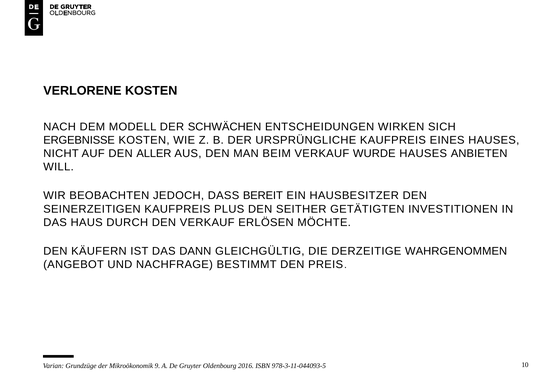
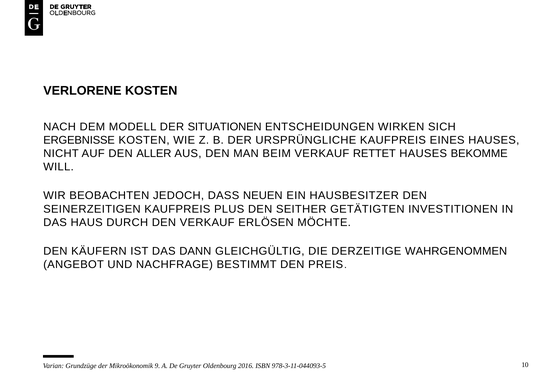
SCHWÄCHEN: SCHWÄCHEN -> SITUATIONEN
WURDE: WURDE -> RETTET
ANBIETEN: ANBIETEN -> BEKOMME
BEREIT: BEREIT -> NEUEN
